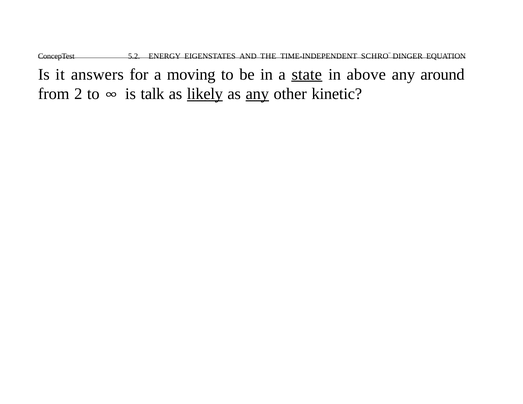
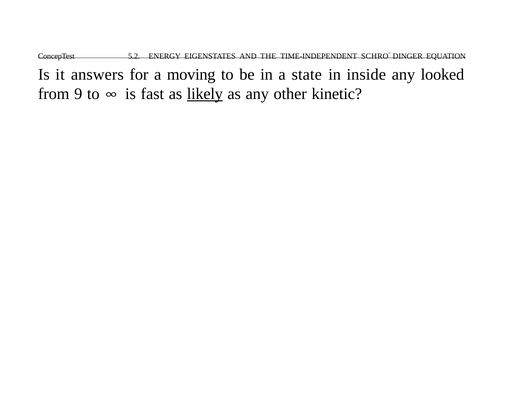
state underline: present -> none
above: above -> inside
around: around -> looked
2: 2 -> 9
talk: talk -> fast
any at (257, 94) underline: present -> none
